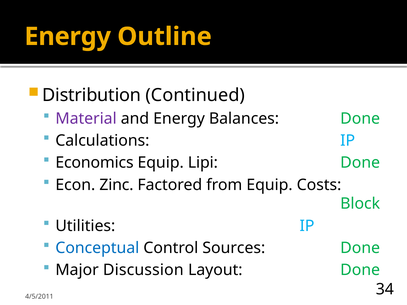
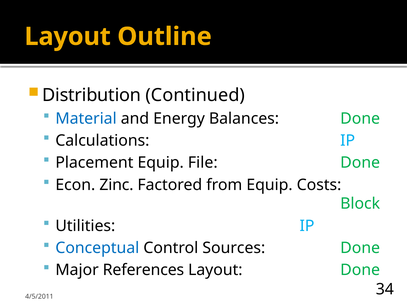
Energy at (68, 37): Energy -> Layout
Material colour: purple -> blue
Economics: Economics -> Placement
Lipi: Lipi -> File
Discussion: Discussion -> References
